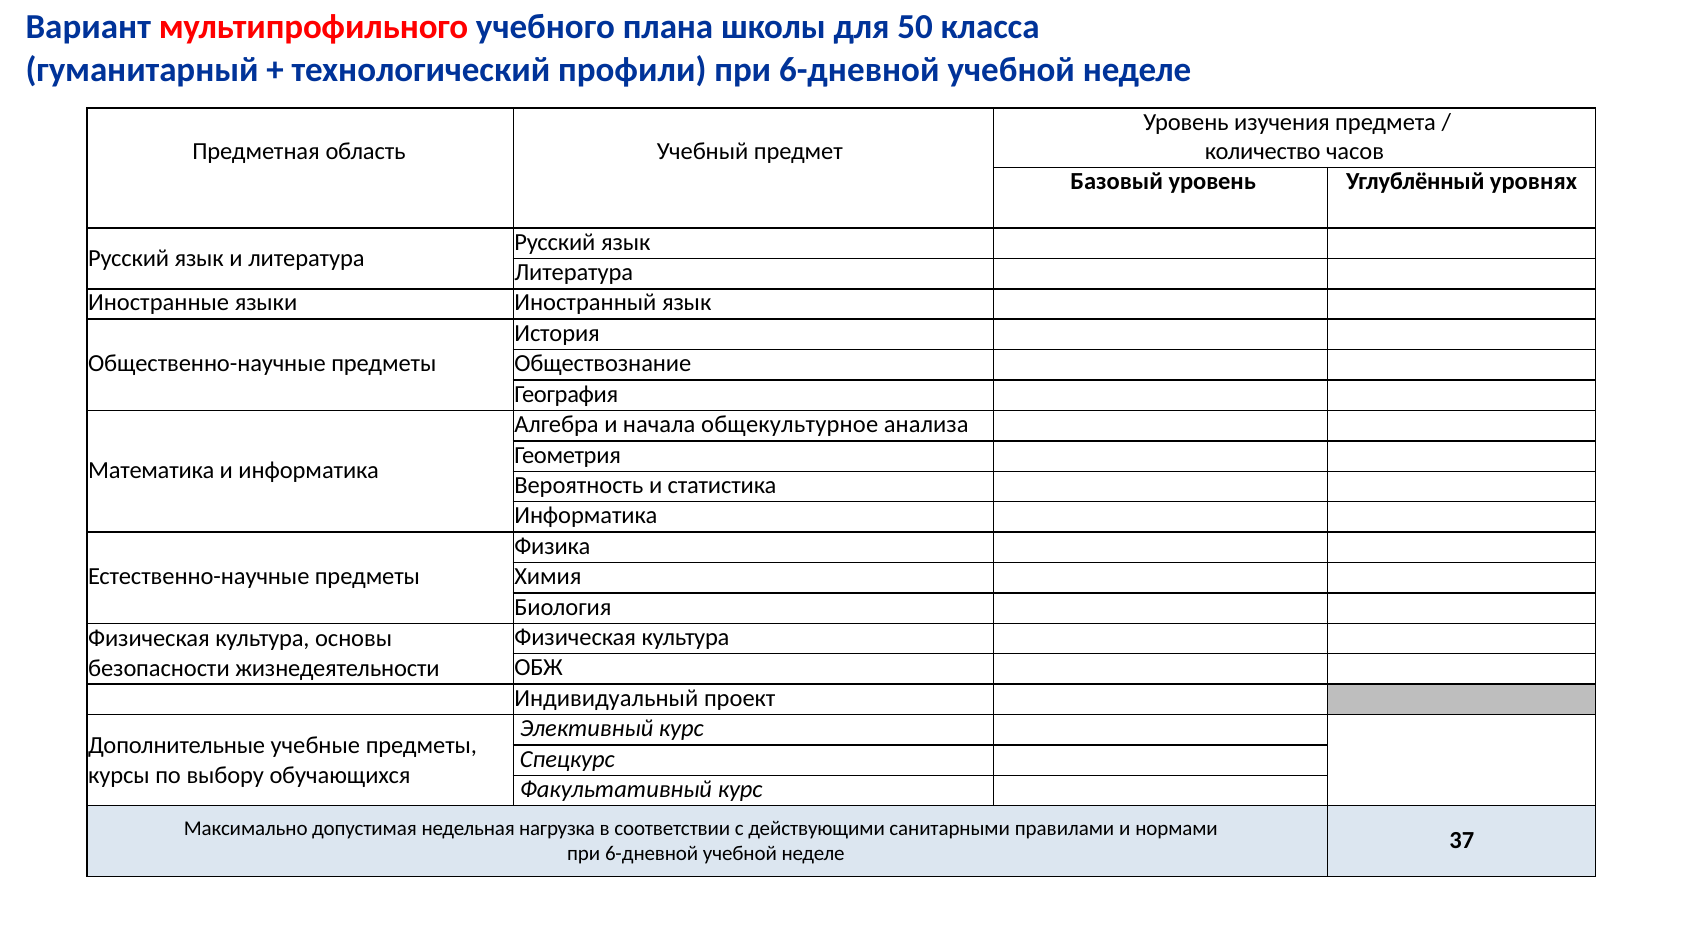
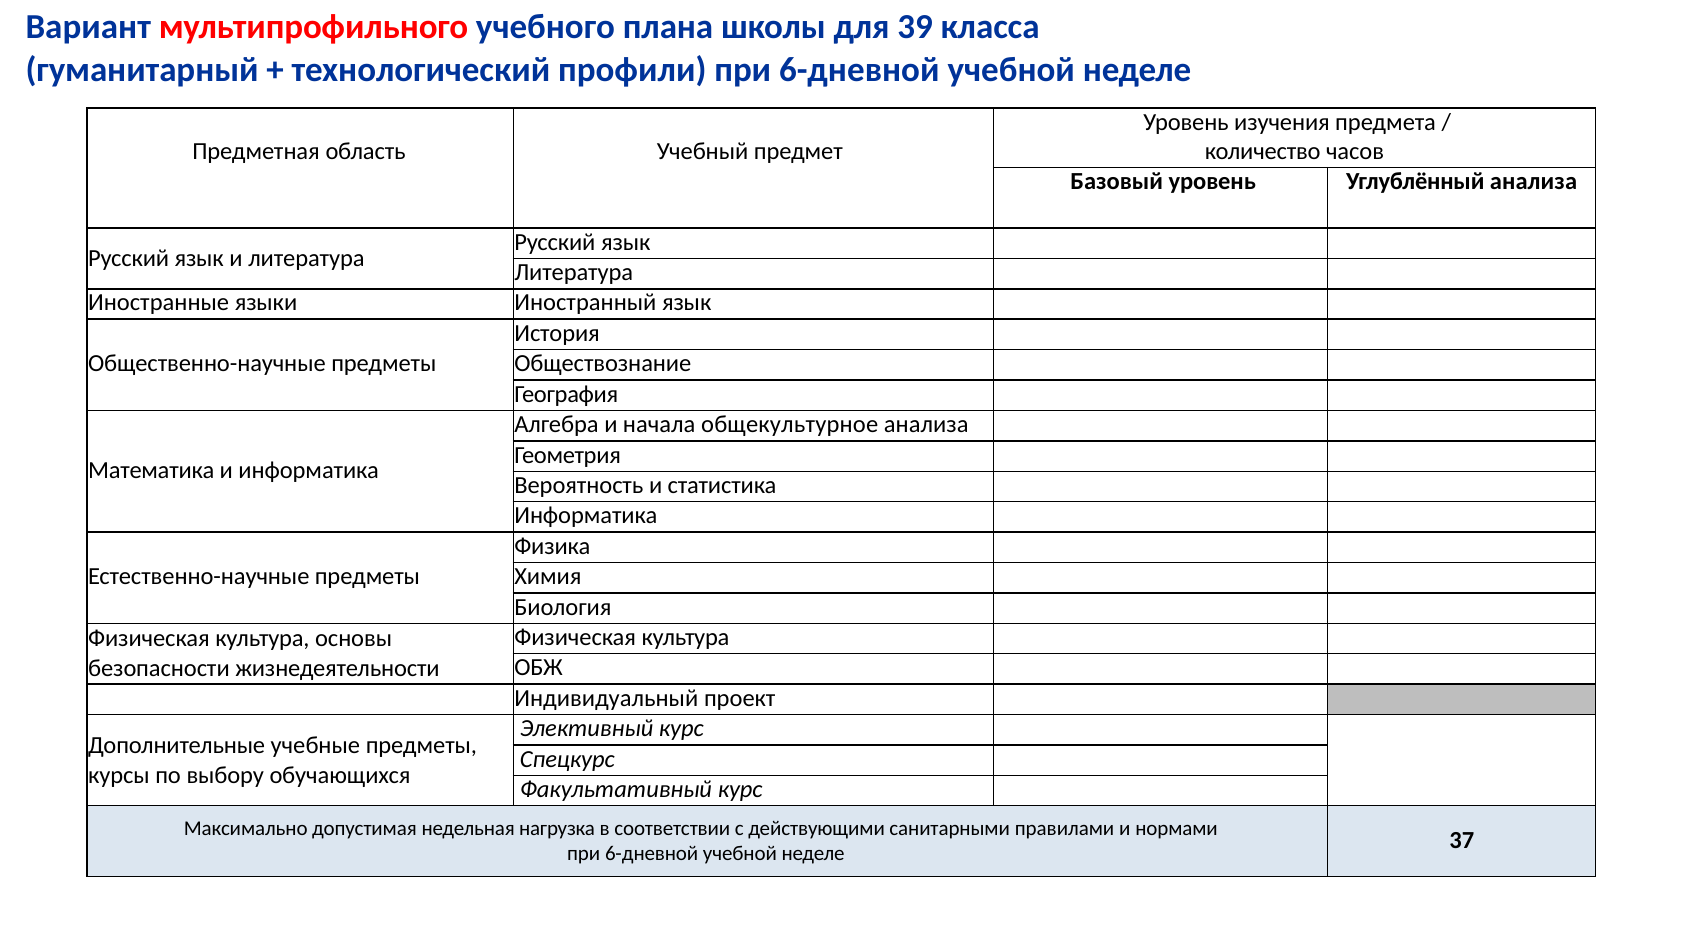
50: 50 -> 39
Углублённый уровнях: уровнях -> анализа
